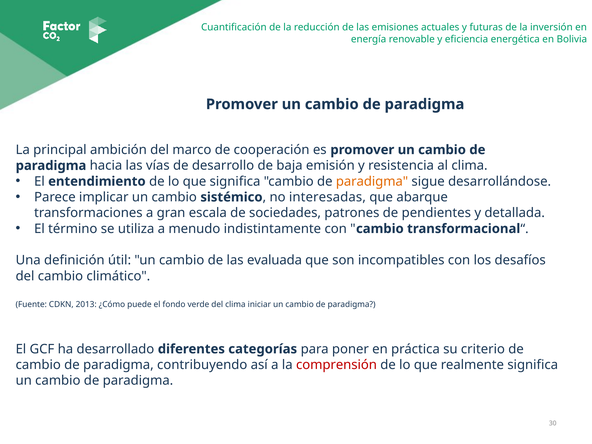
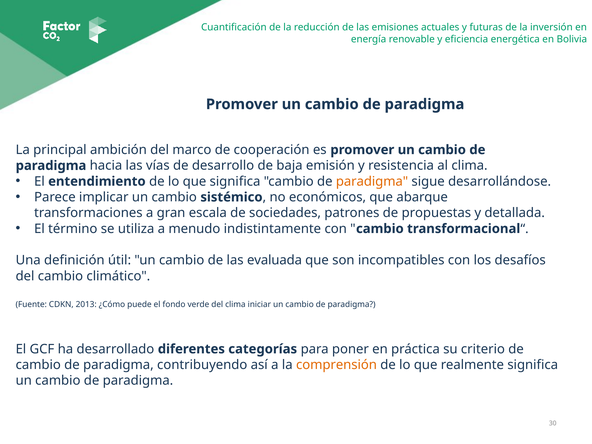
interesadas: interesadas -> económicos
pendientes: pendientes -> propuestas
comprensión colour: red -> orange
